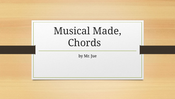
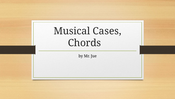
Made: Made -> Cases
